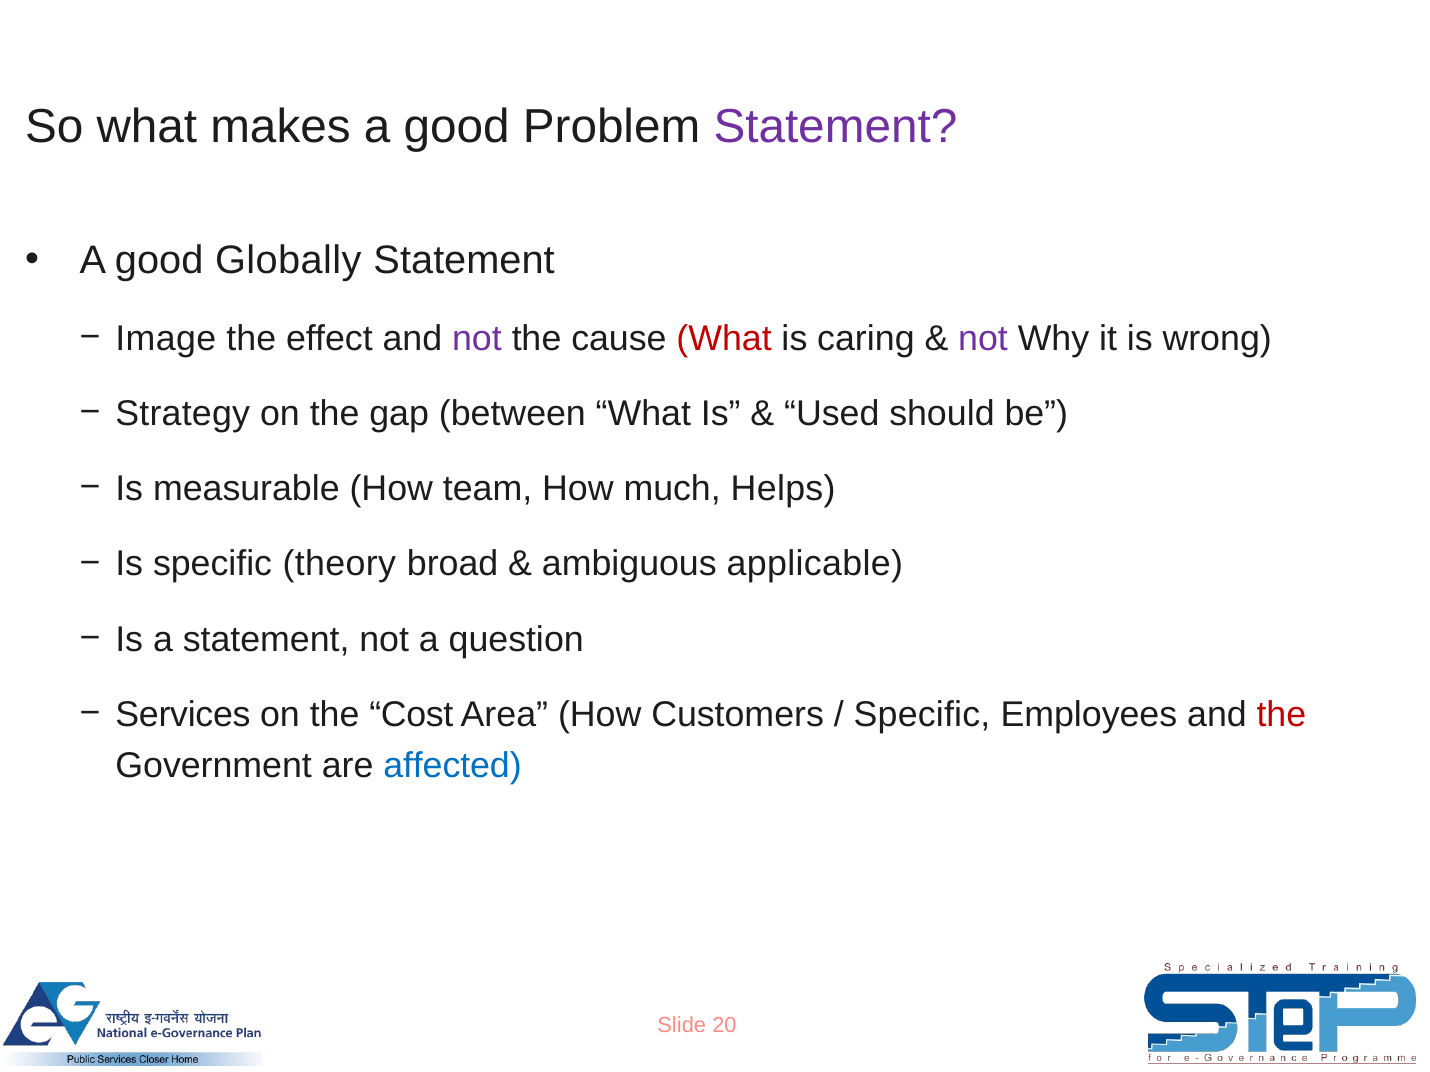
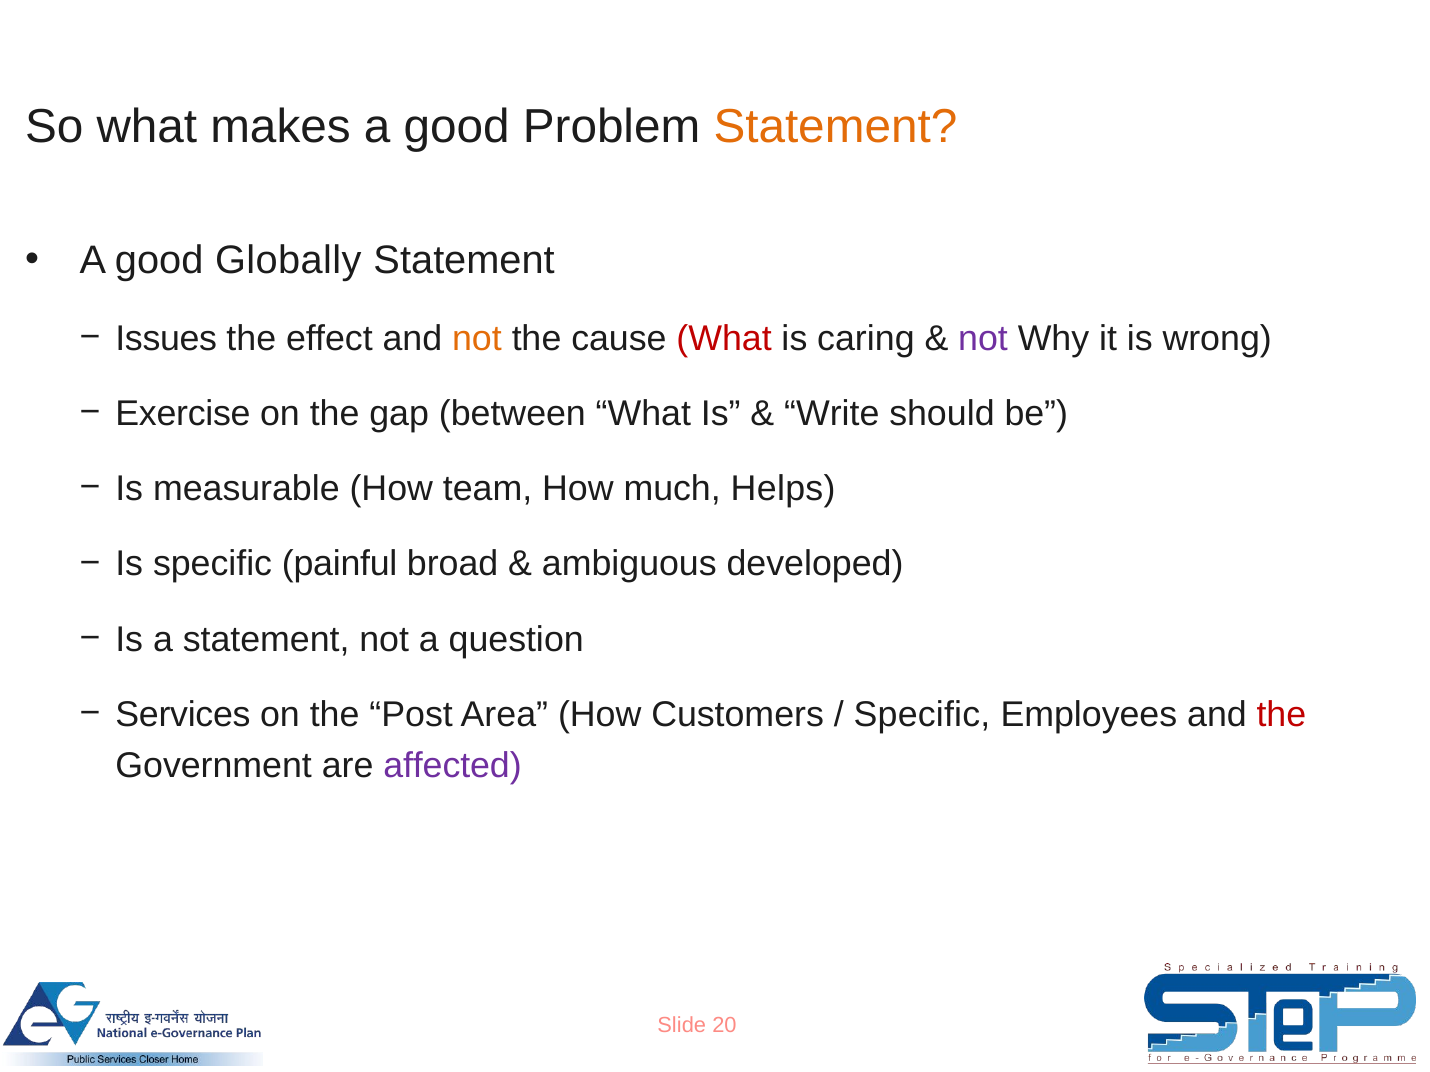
Statement at (835, 127) colour: purple -> orange
Image: Image -> Issues
not at (477, 338) colour: purple -> orange
Strategy: Strategy -> Exercise
Used: Used -> Write
theory: theory -> painful
applicable: applicable -> developed
Cost: Cost -> Post
affected colour: blue -> purple
